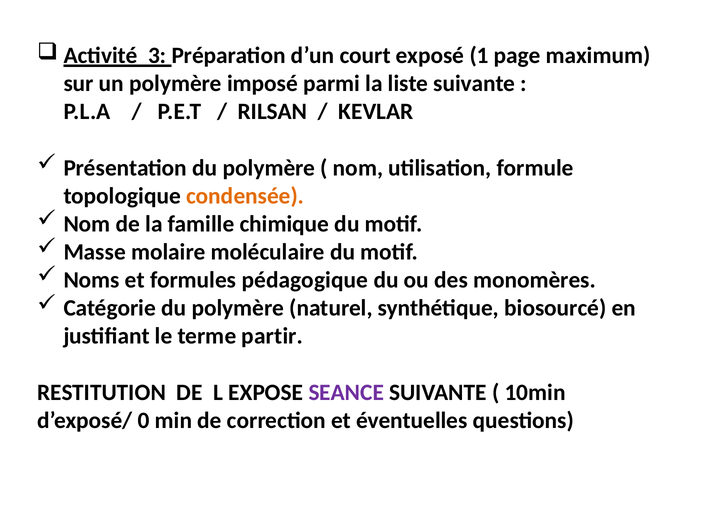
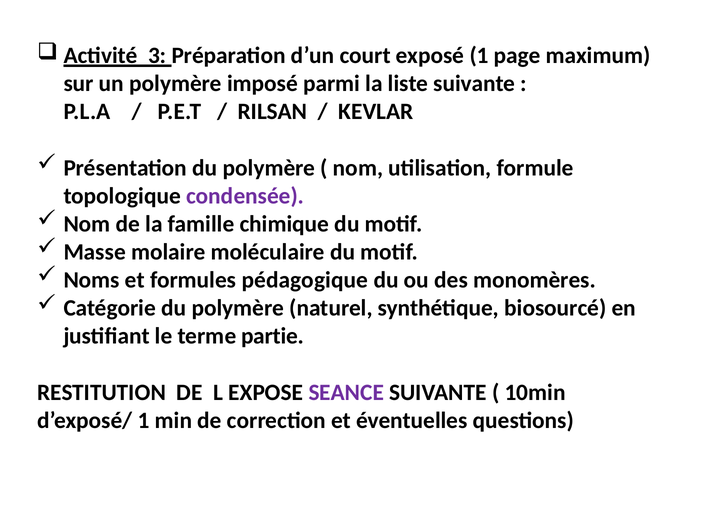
condensée colour: orange -> purple
partir: partir -> partie
d’exposé/ 0: 0 -> 1
